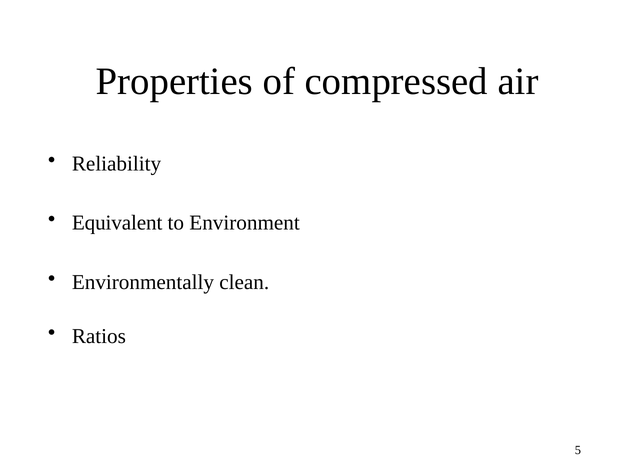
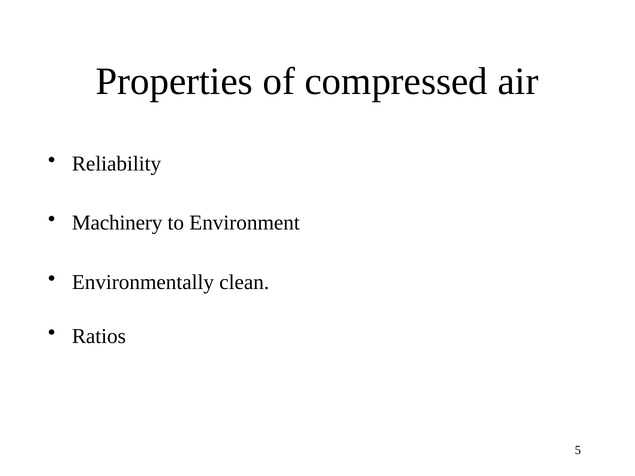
Equivalent: Equivalent -> Machinery
